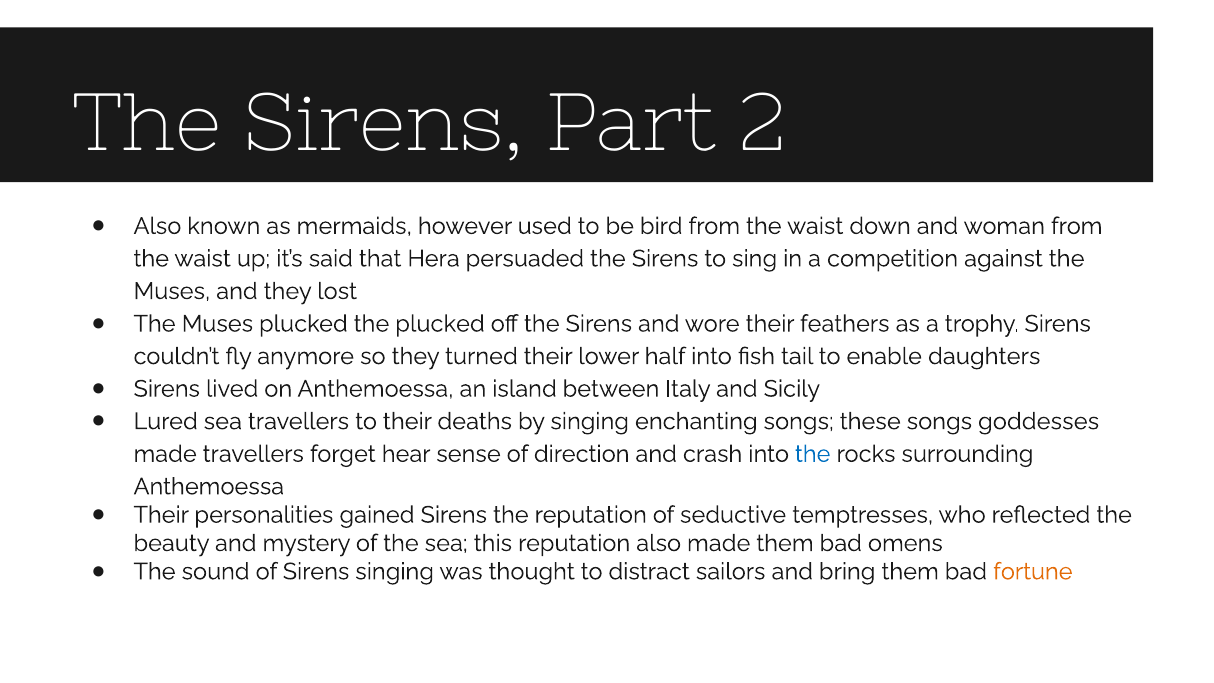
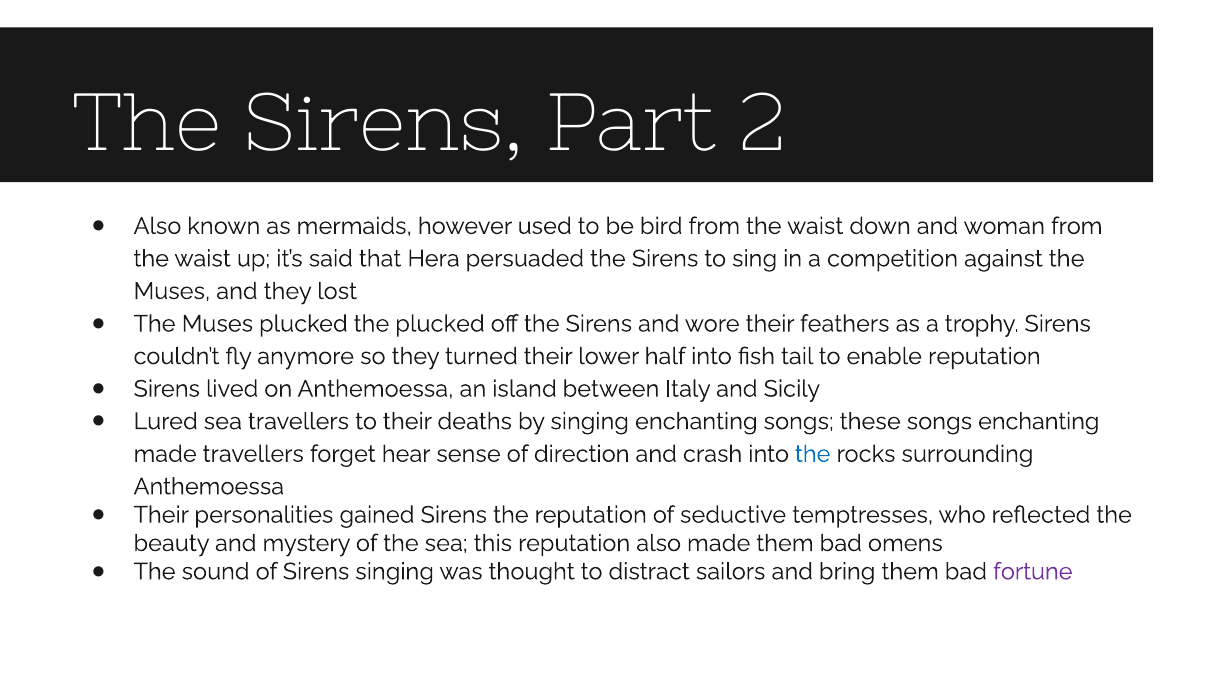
enable daughters: daughters -> reputation
songs goddesses: goddesses -> enchanting
fortune colour: orange -> purple
